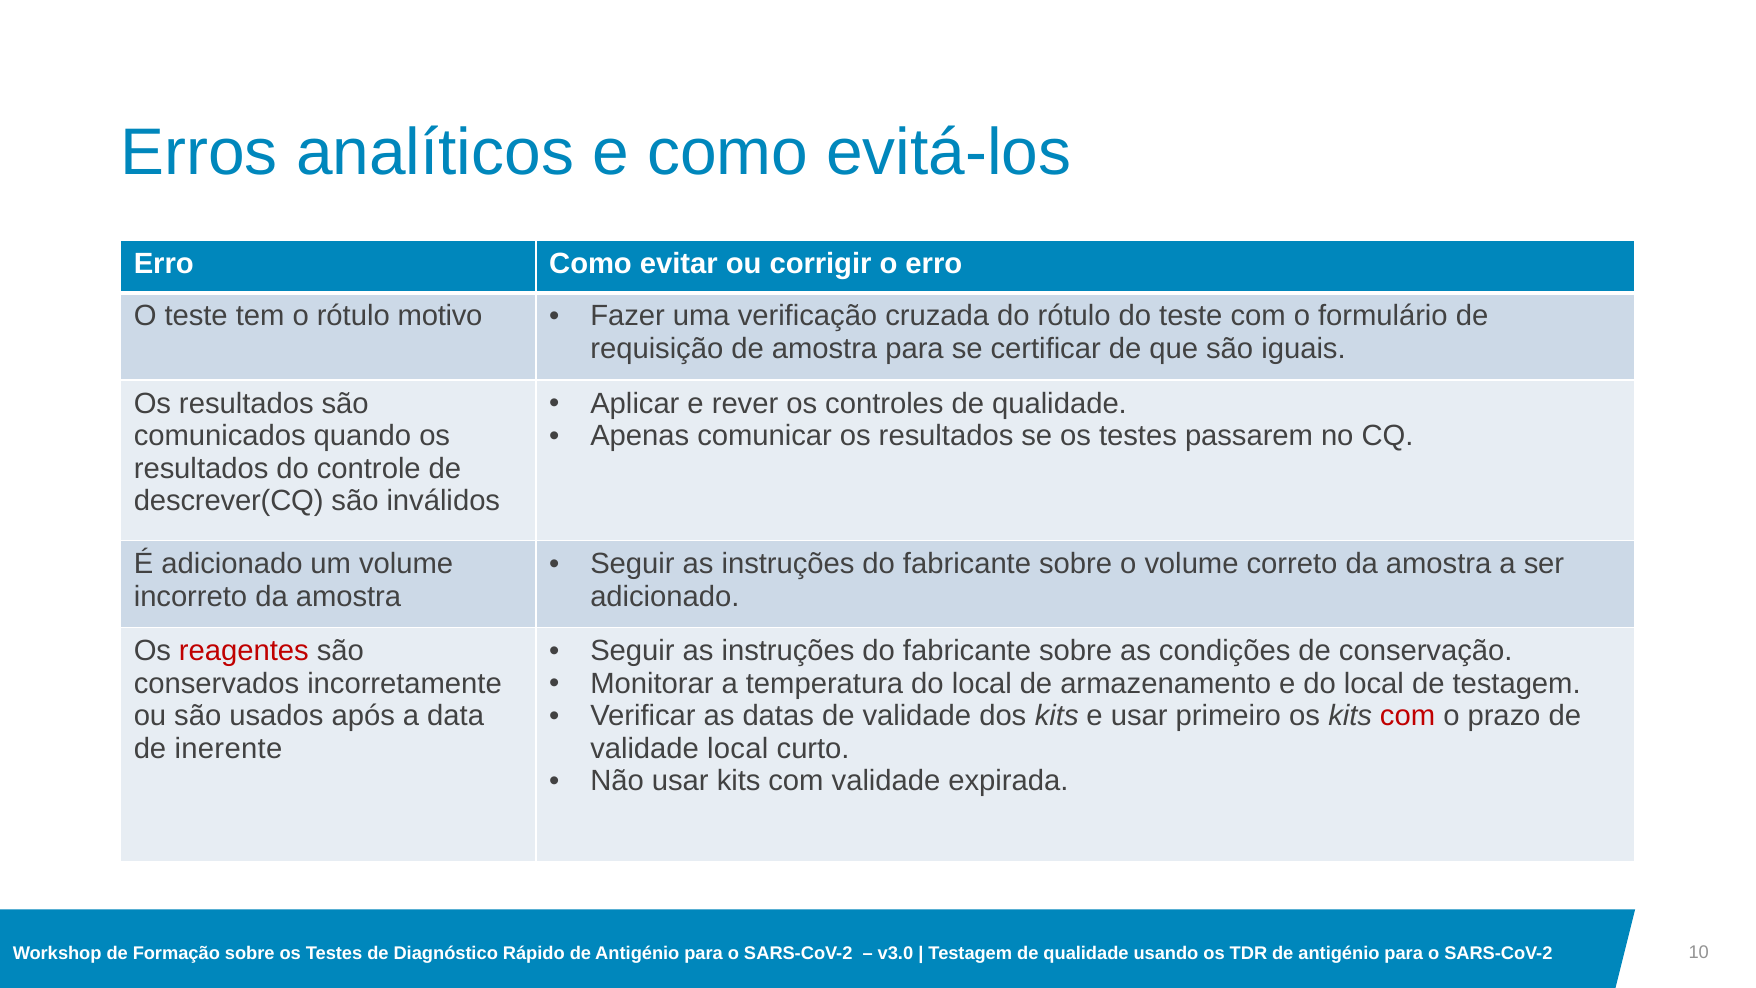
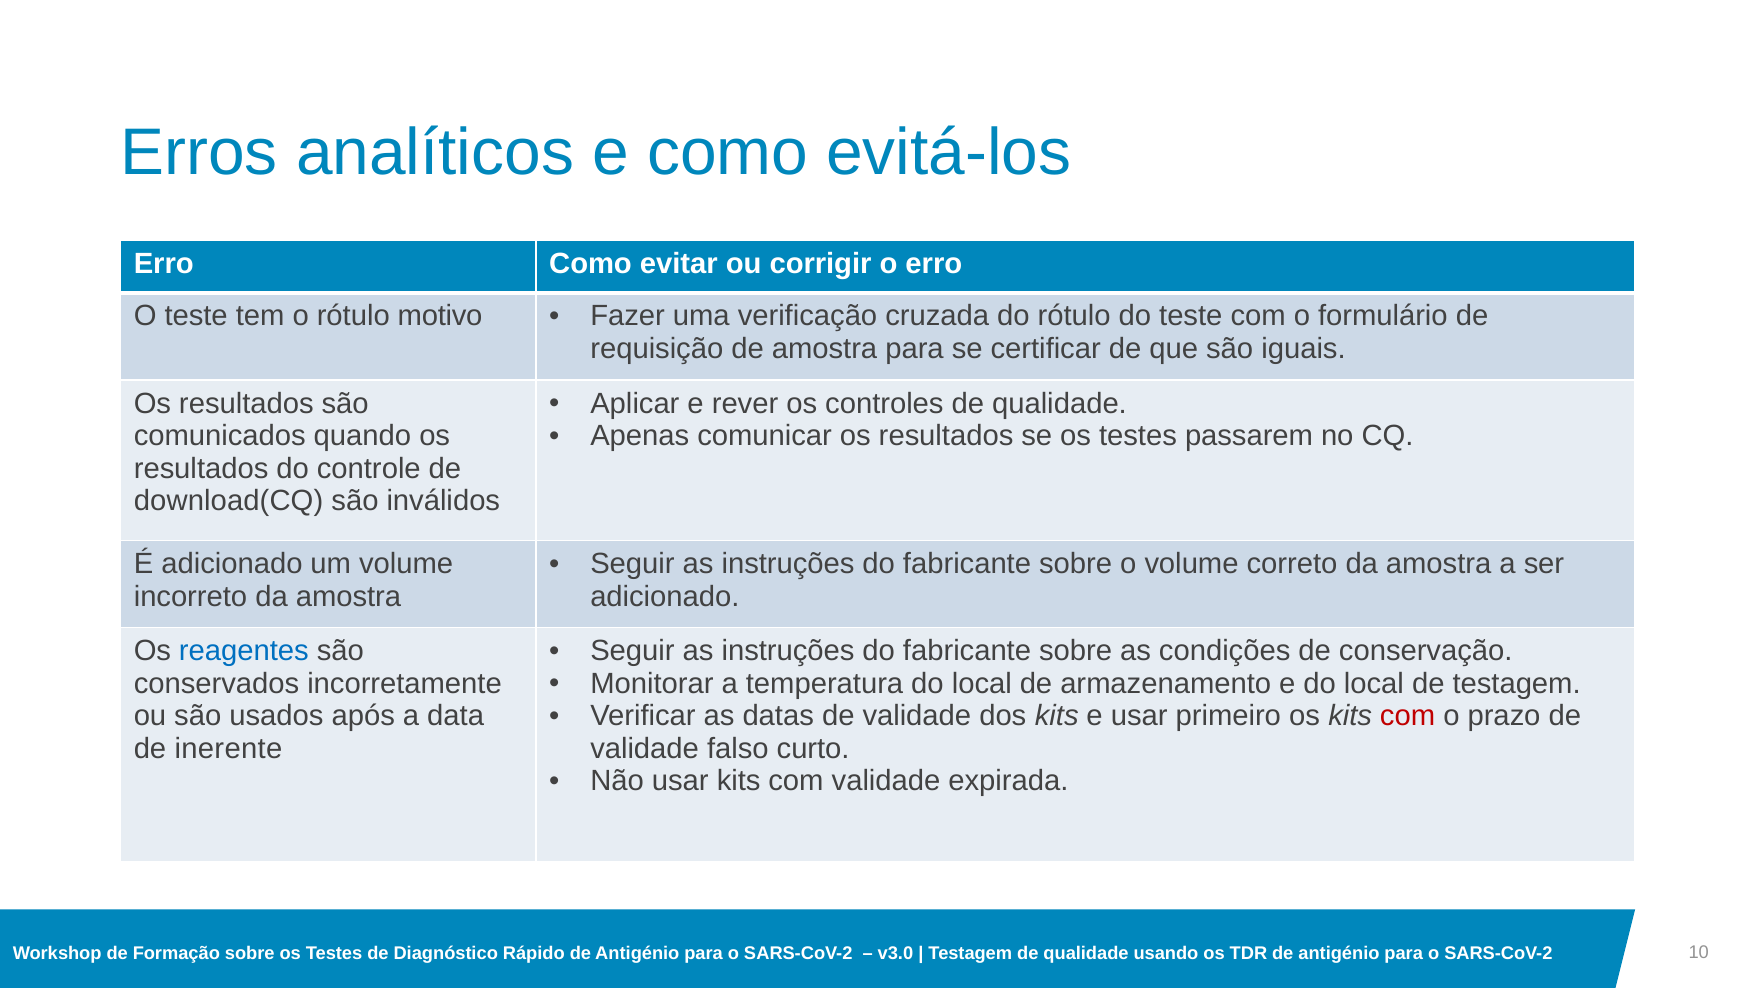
descrever(CQ: descrever(CQ -> download(CQ
reagentes colour: red -> blue
validade local: local -> falso
